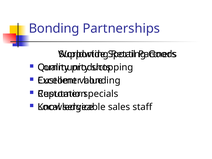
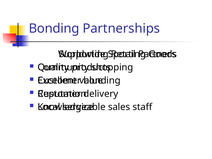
specials: specials -> delivery
